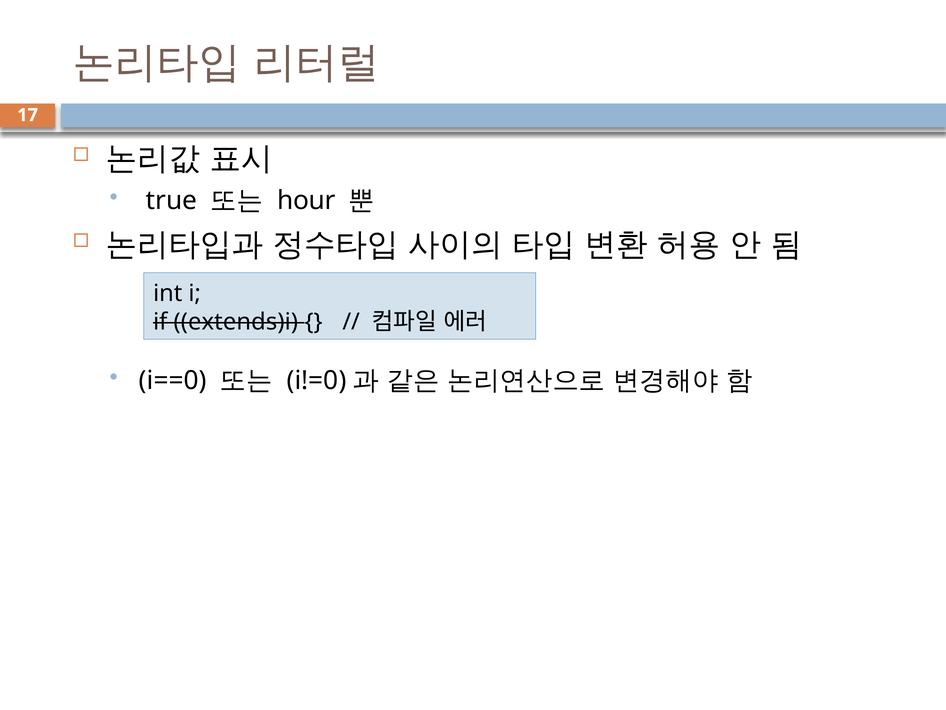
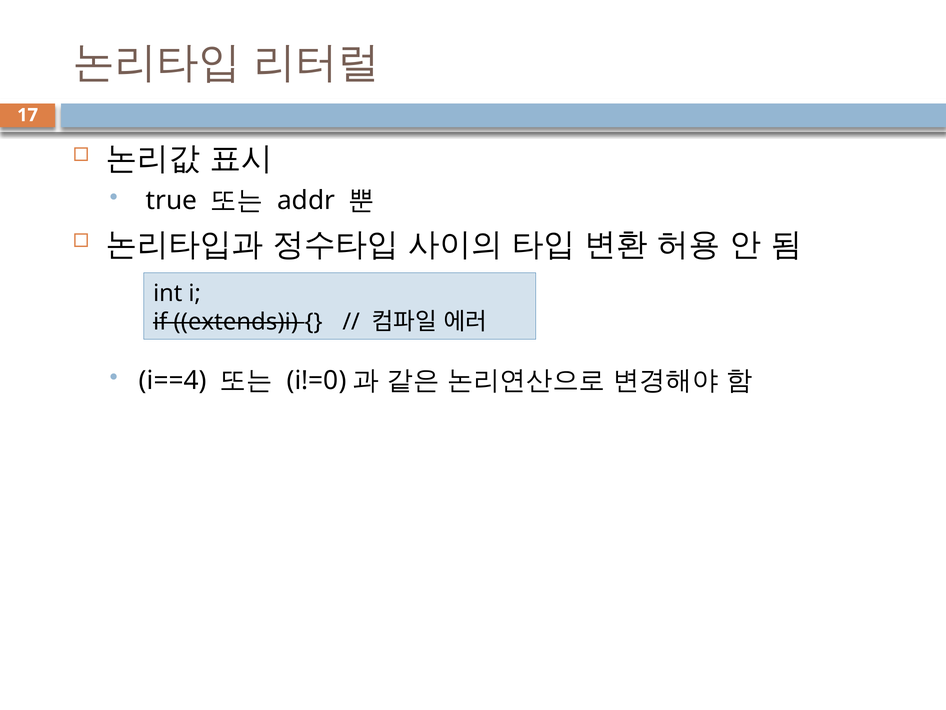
hour: hour -> addr
i==0: i==0 -> i==4
